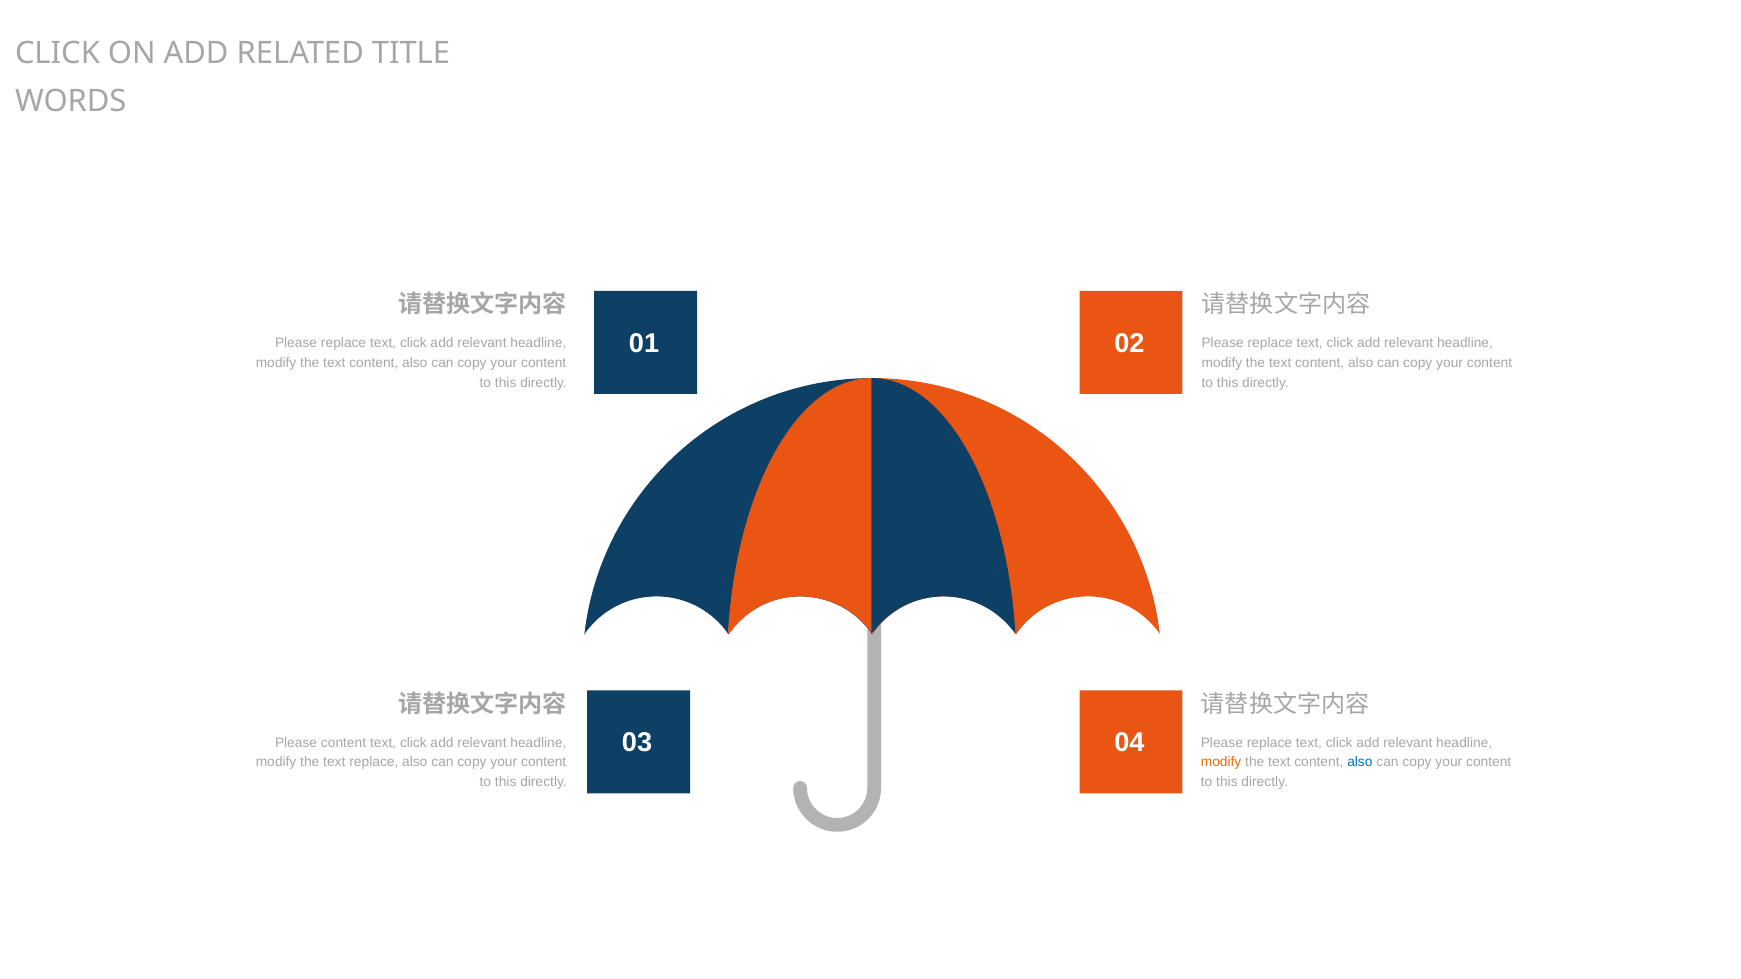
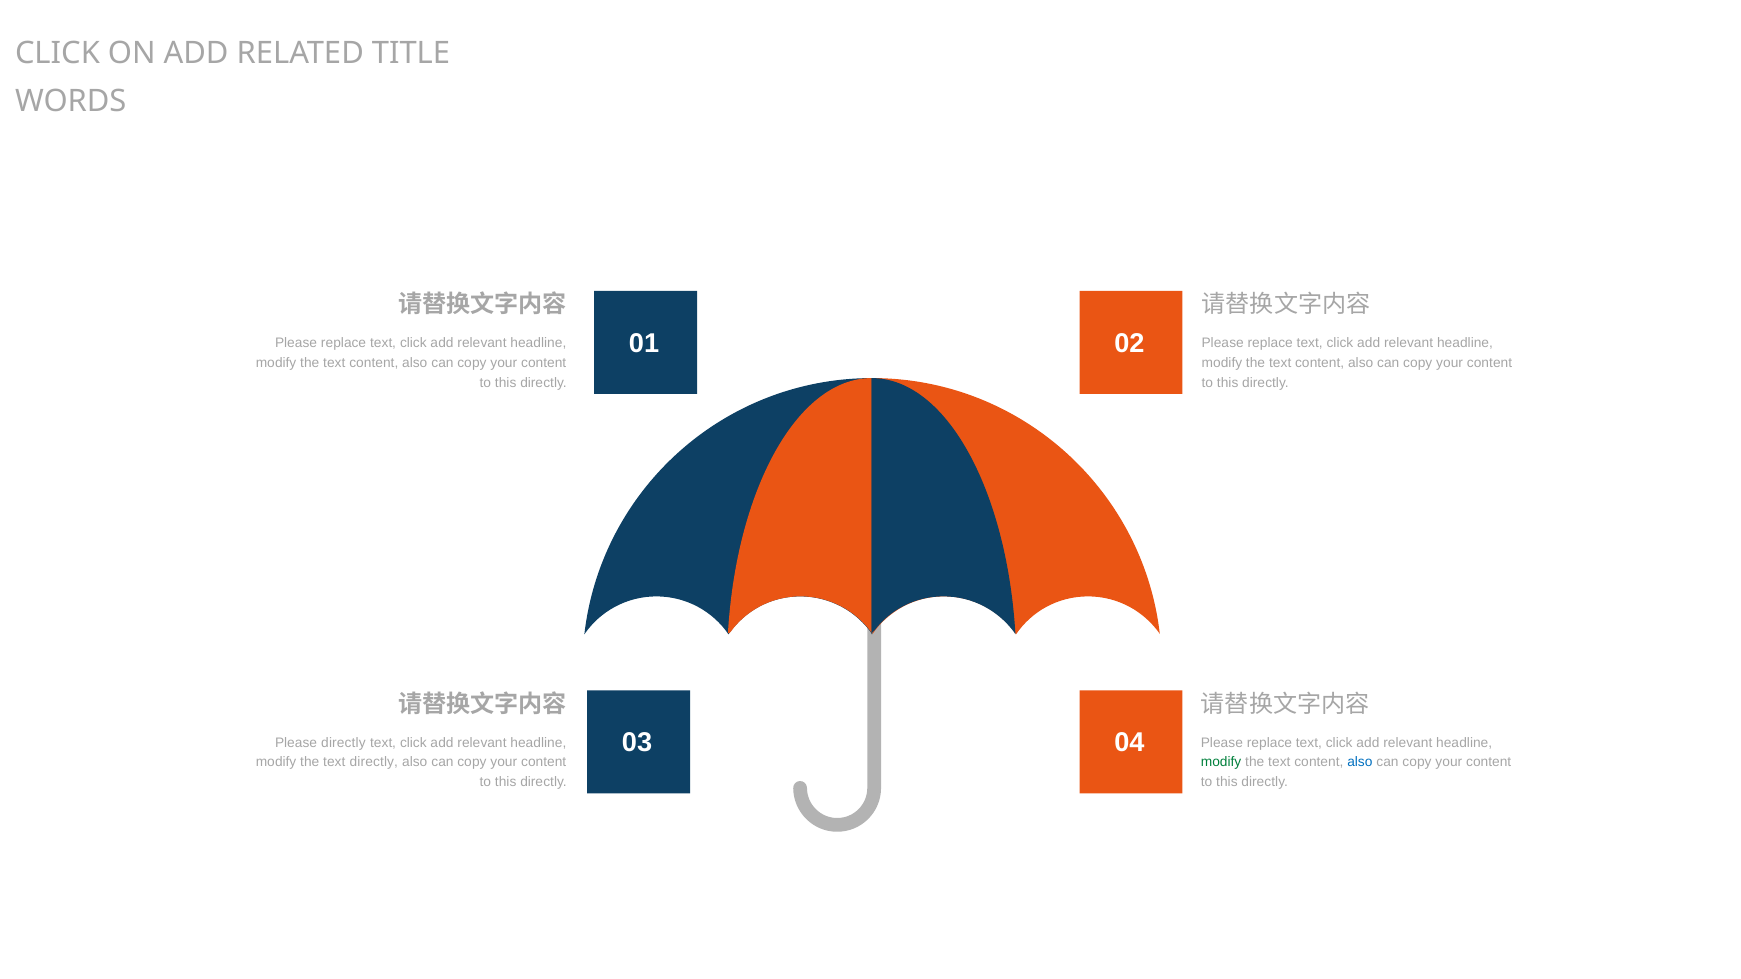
Please content: content -> directly
text replace: replace -> directly
modify at (1221, 763) colour: orange -> green
